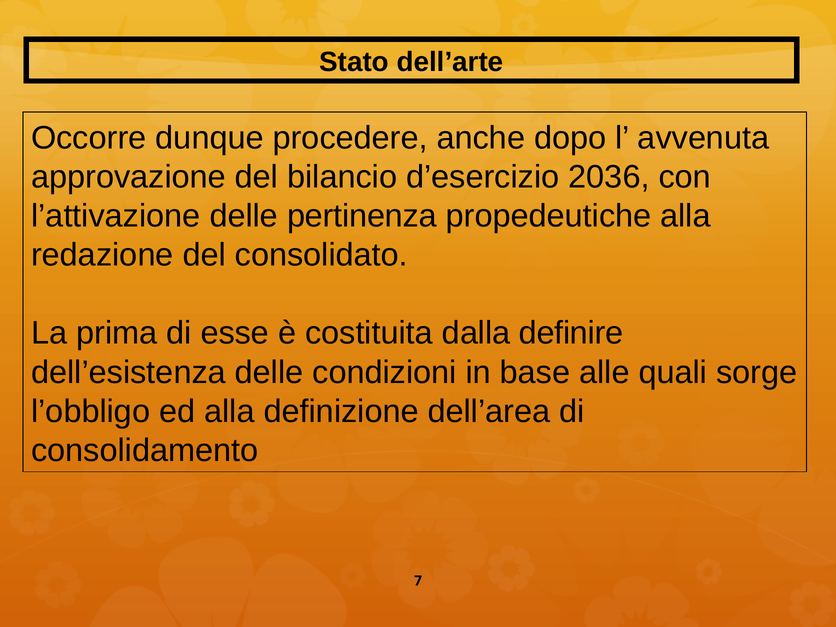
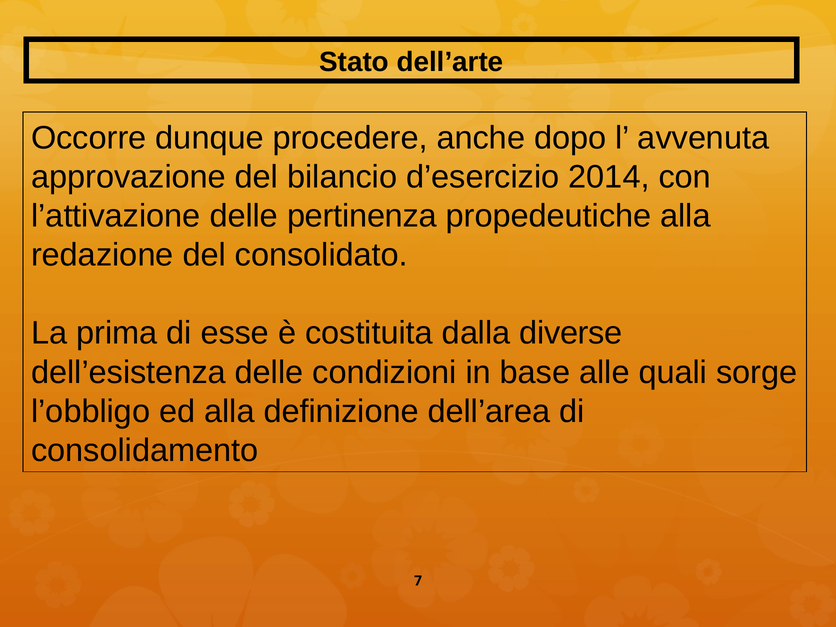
2036: 2036 -> 2014
definire: definire -> diverse
